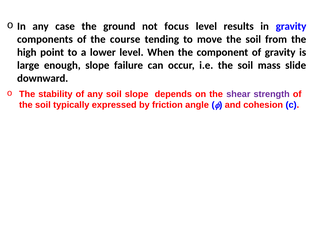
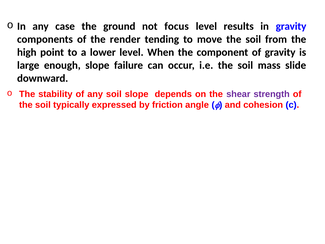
course: course -> render
